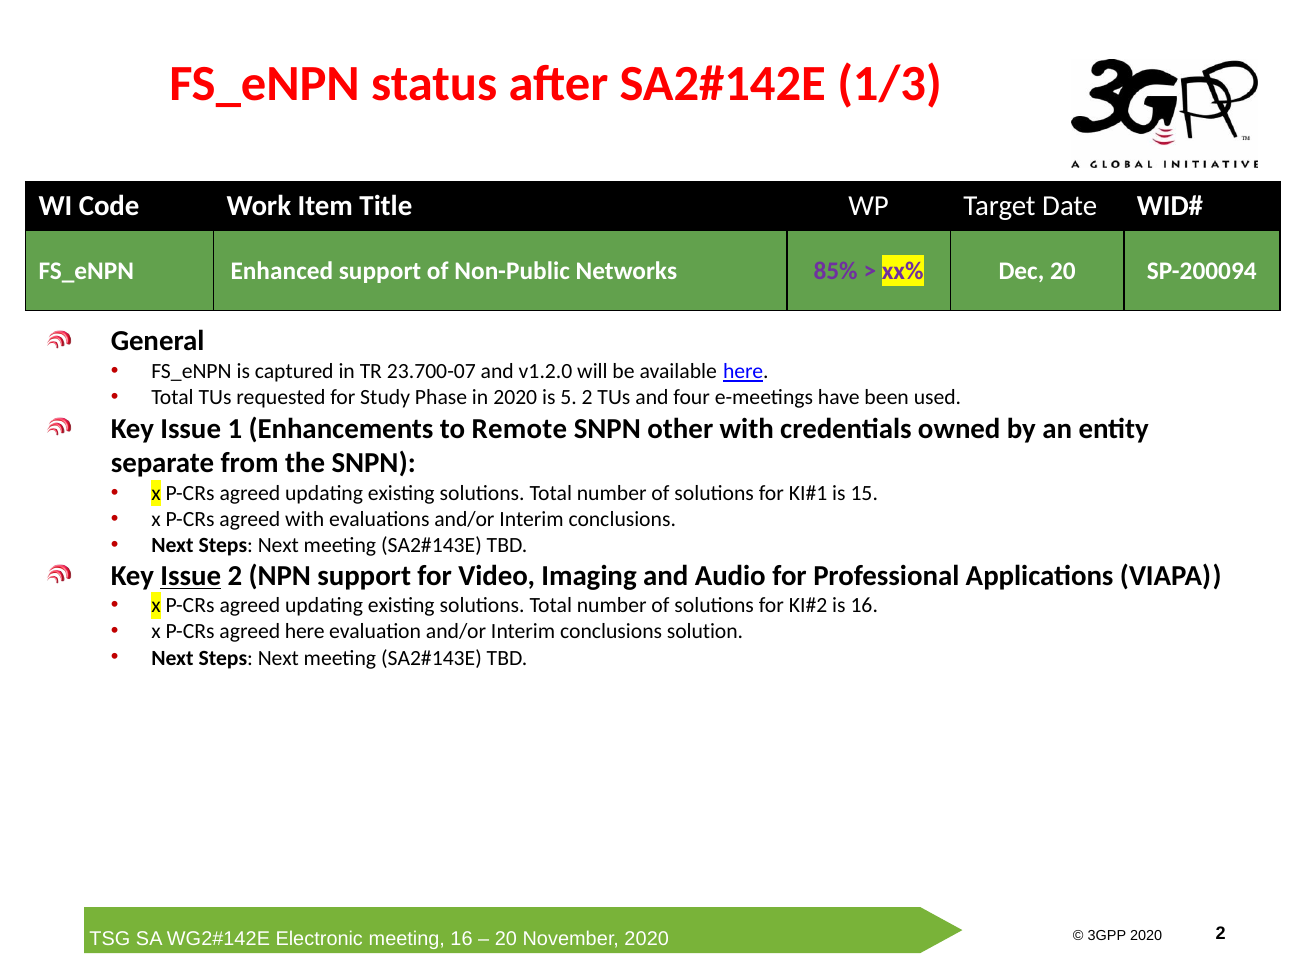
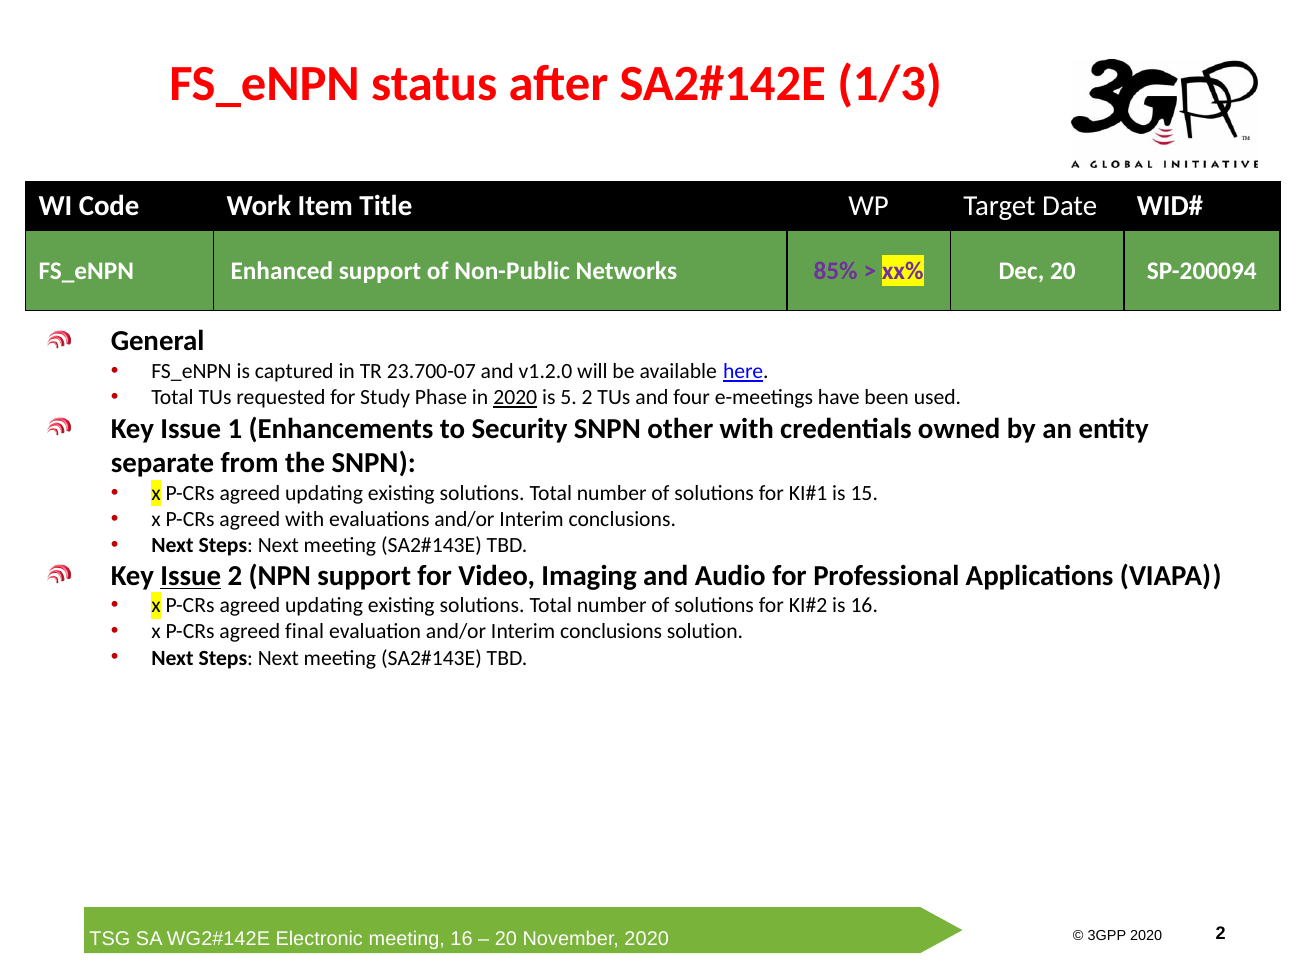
2020 at (515, 398) underline: none -> present
Remote: Remote -> Security
agreed here: here -> final
